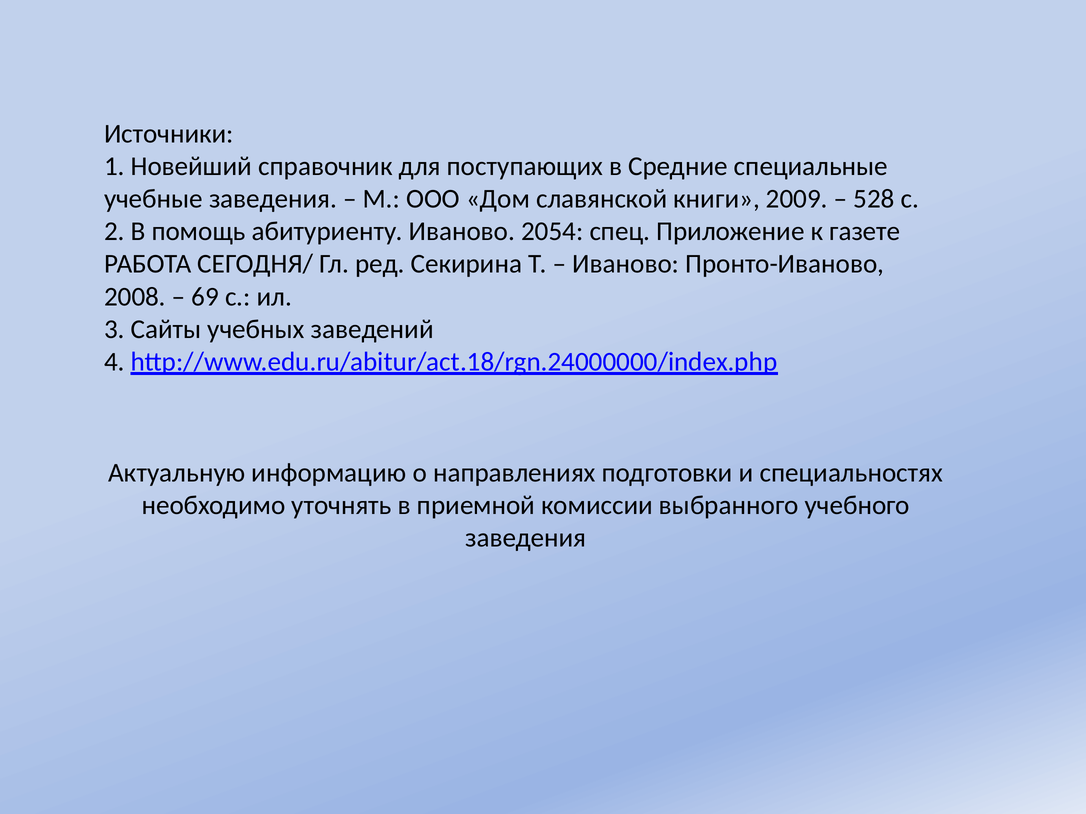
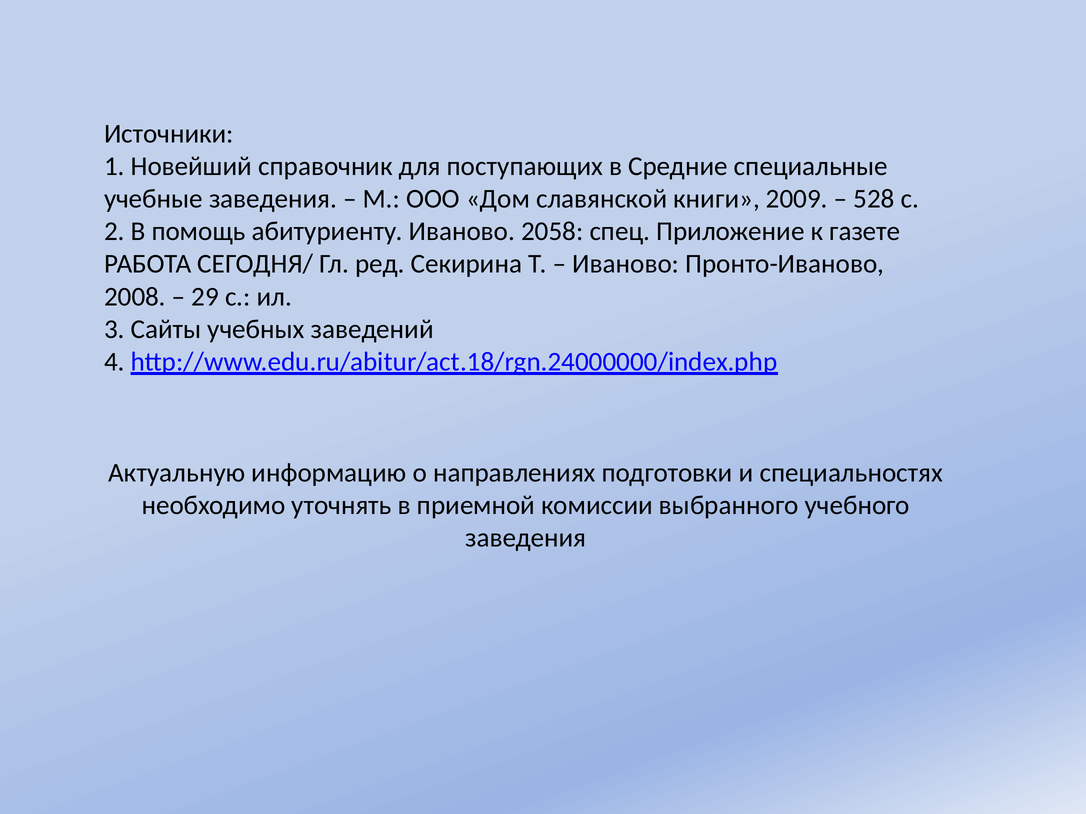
2054: 2054 -> 2058
69: 69 -> 29
